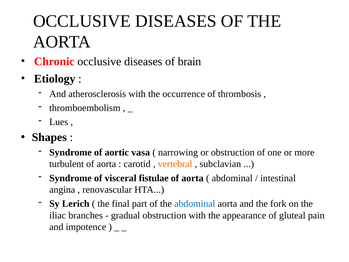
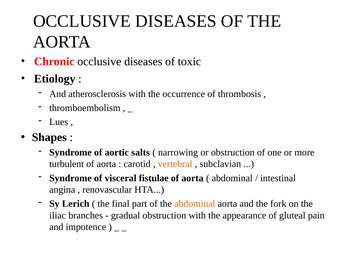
brain: brain -> toxic
vasa: vasa -> salts
abdominal at (195, 204) colour: blue -> orange
